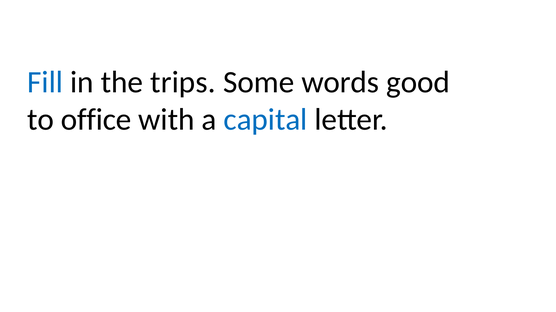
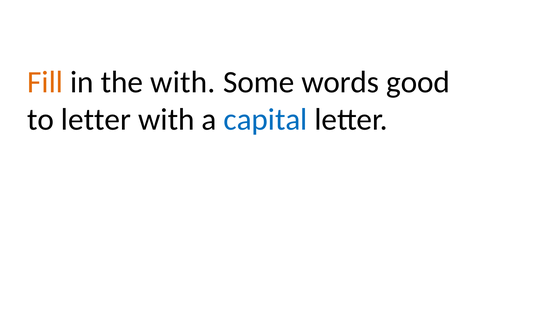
Fill colour: blue -> orange
the trips: trips -> with
to office: office -> letter
